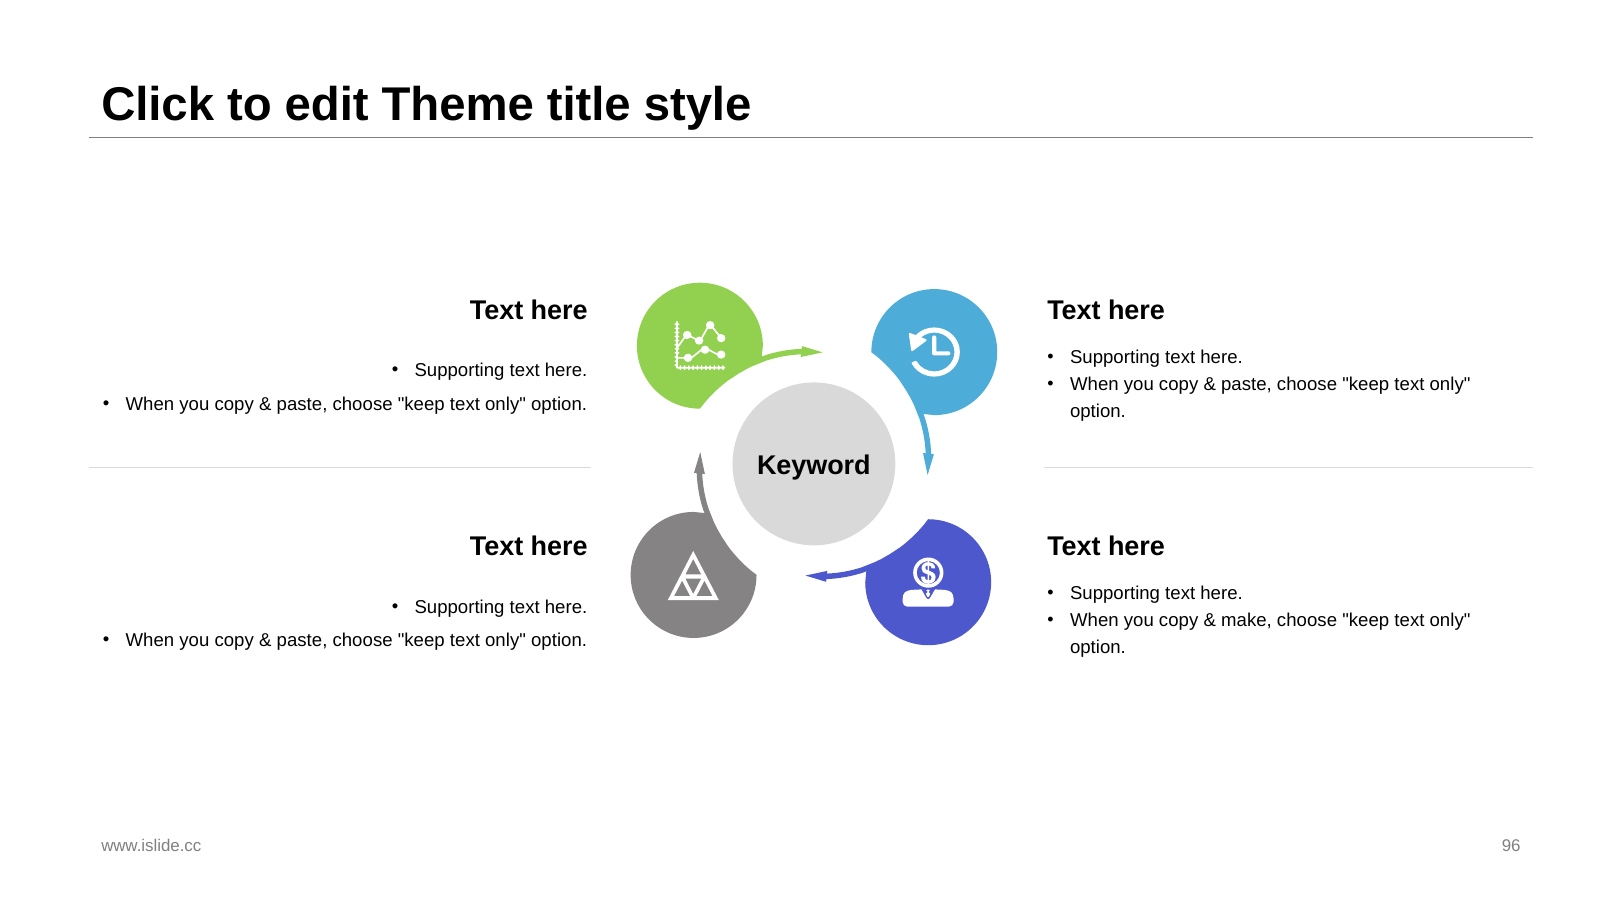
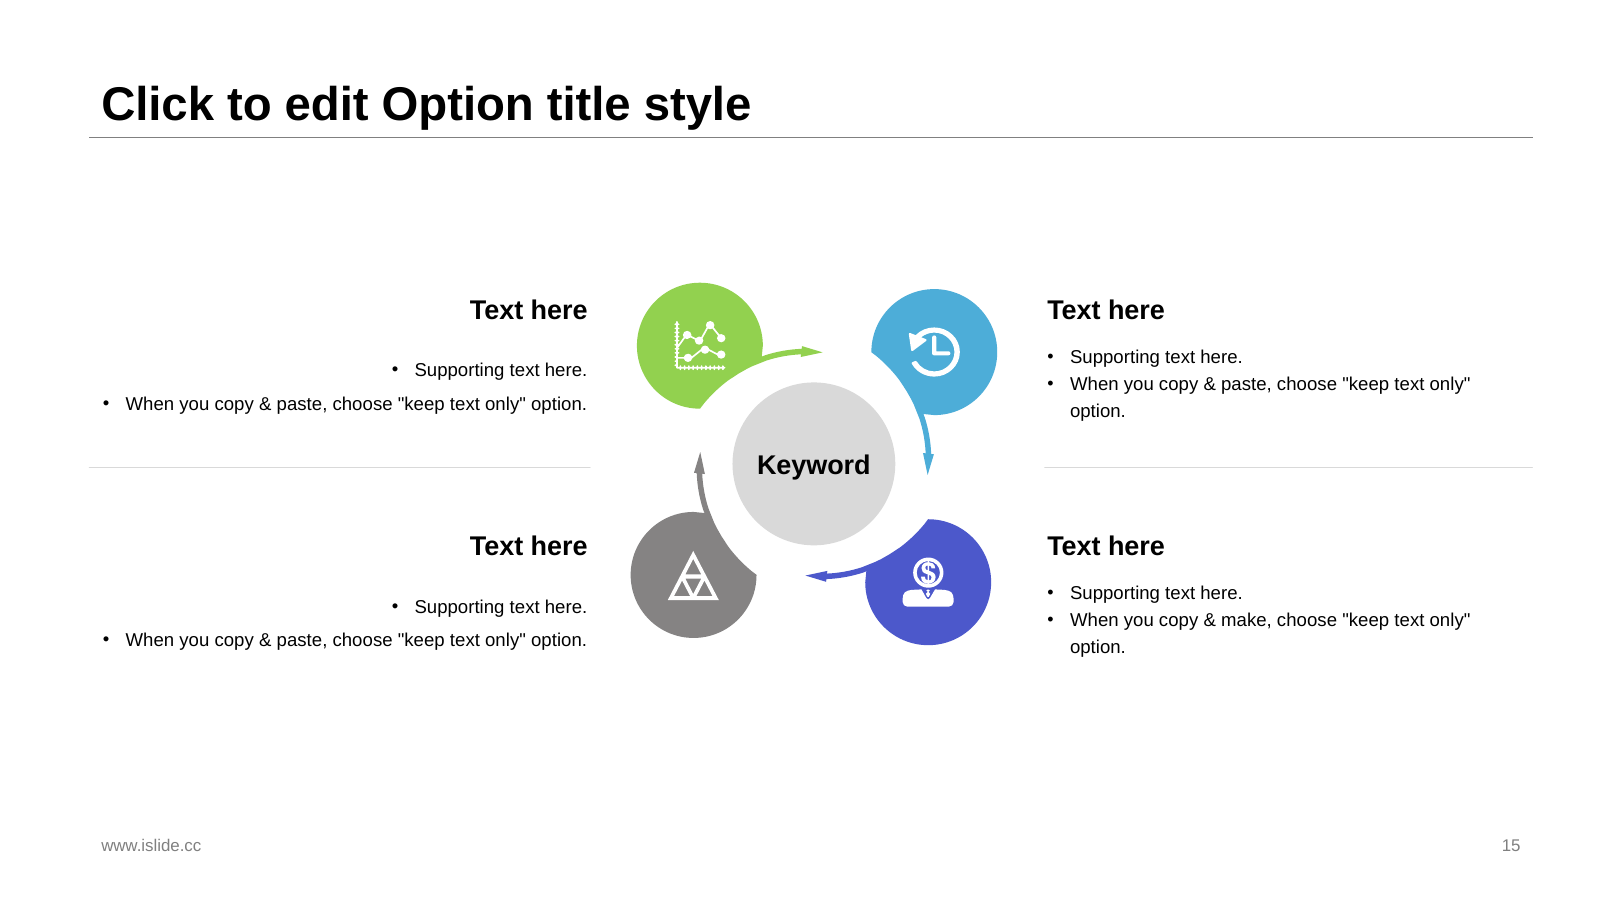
edit Theme: Theme -> Option
96: 96 -> 15
